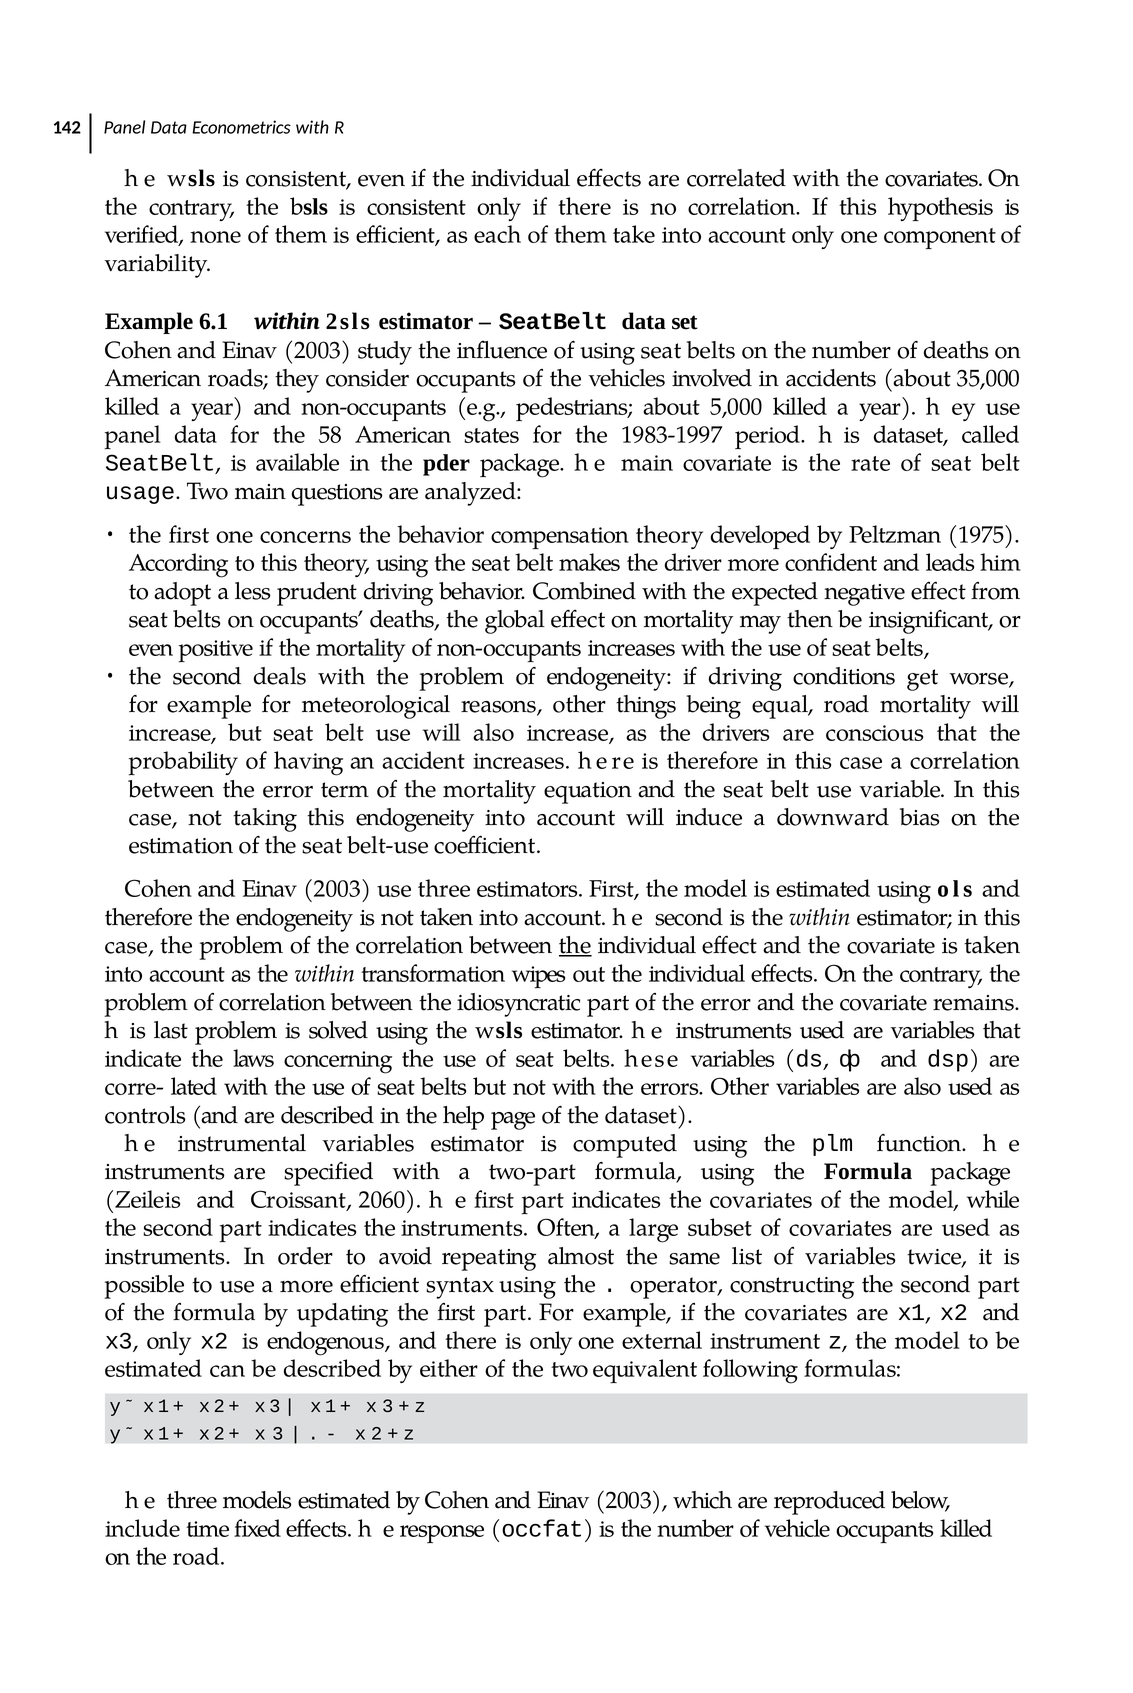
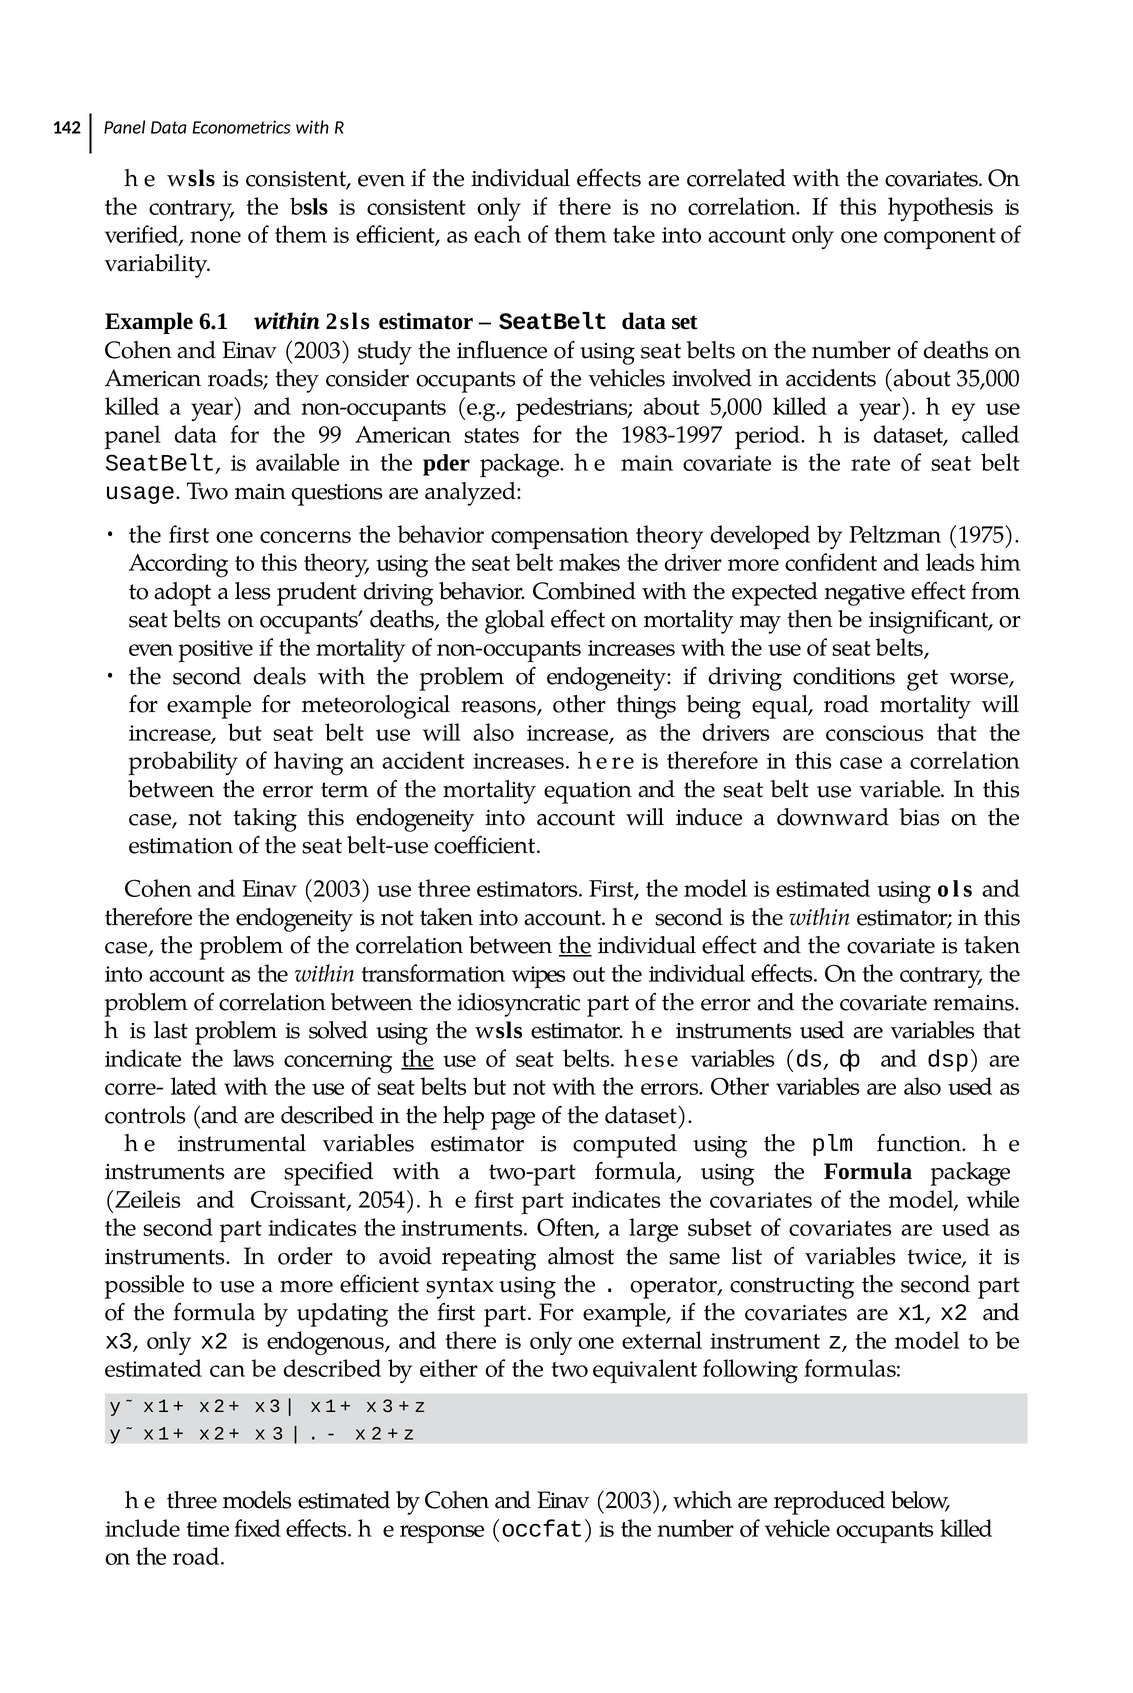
58: 58 -> 99
the at (418, 1058) underline: none -> present
2060: 2060 -> 2054
